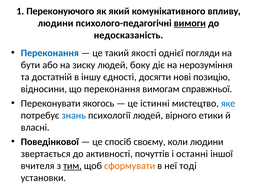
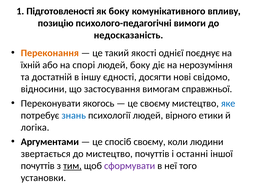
Переконуючого: Переконуючого -> Підготовленості
як який: який -> боку
людини at (56, 23): людини -> позицію
вимоги underline: present -> none
Переконання at (50, 53) colour: blue -> orange
погляди: погляди -> поєднує
бути: бути -> їхній
зиску: зиску -> спорі
позицію: позицію -> свідомо
що переконання: переконання -> застосування
це істинні: істинні -> своєму
власні: власні -> логіка
Поведінкової: Поведінкової -> Аргументами
до активності: активності -> мистецтво
вчителя at (38, 166): вчителя -> почуттів
сформувати colour: orange -> purple
тоді: тоді -> того
